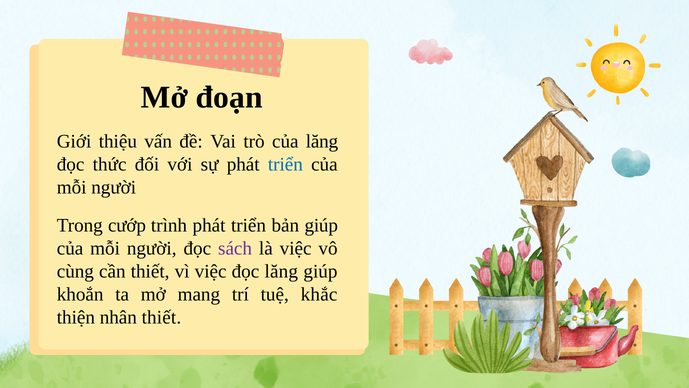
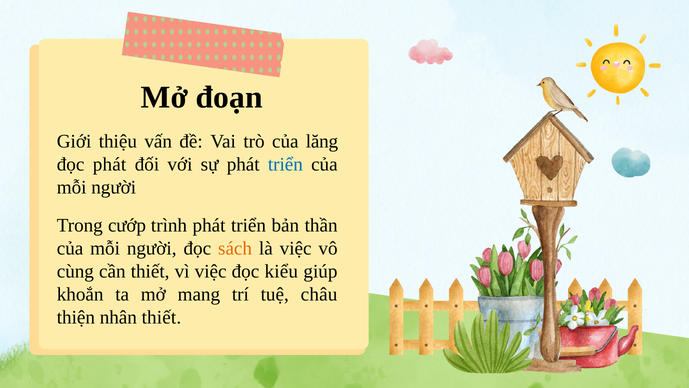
đọc thức: thức -> phát
bản giúp: giúp -> thần
sách colour: purple -> orange
đọc lăng: lăng -> kiểu
khắc: khắc -> châu
